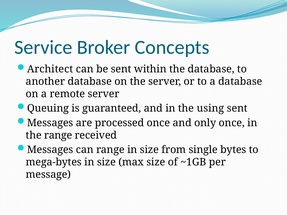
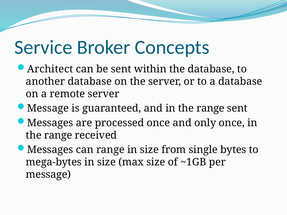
Queuing at (48, 108): Queuing -> Message
and in the using: using -> range
